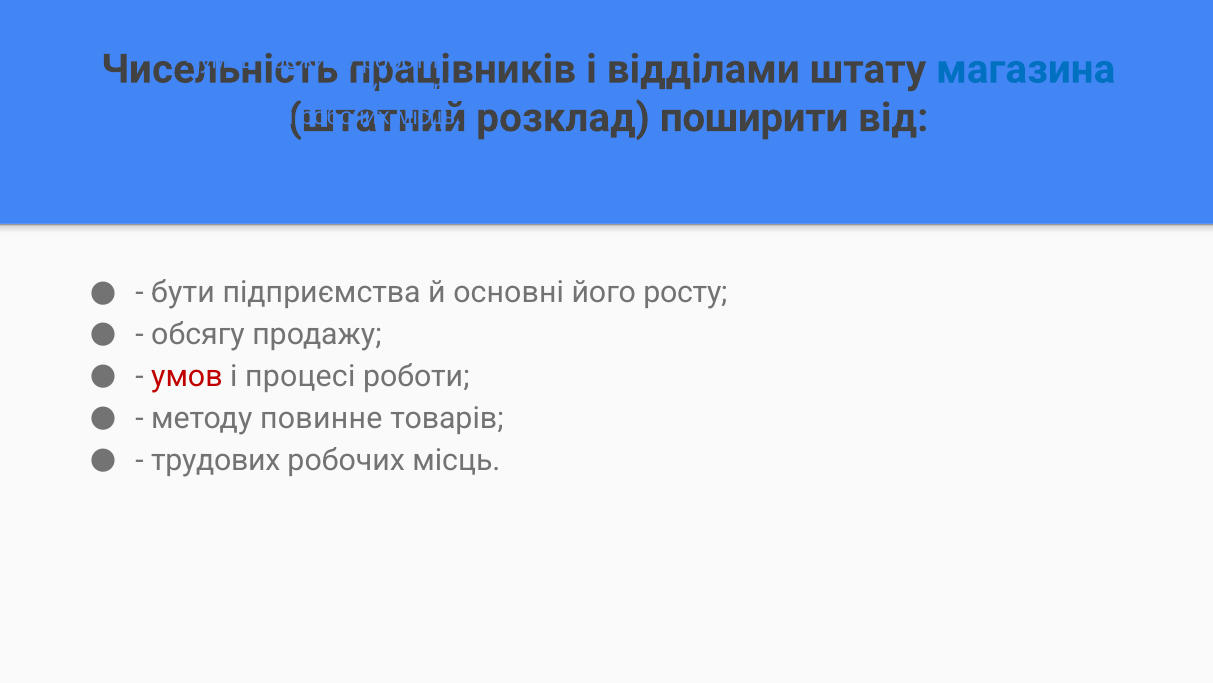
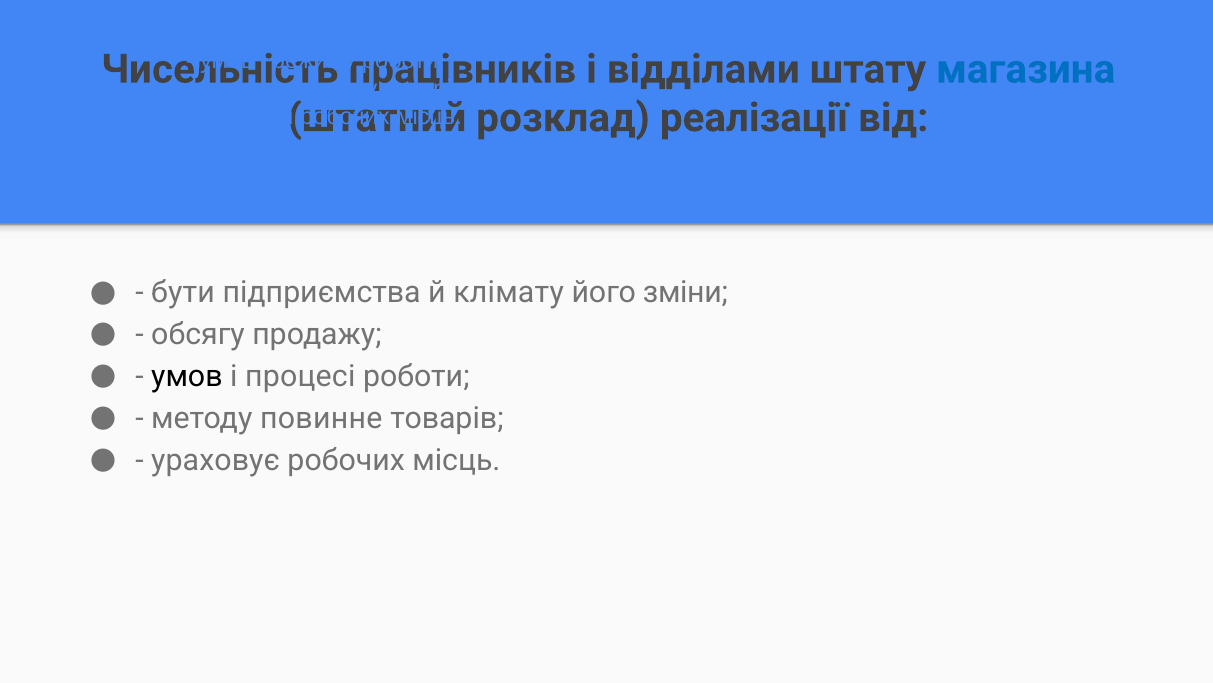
поширити: поширити -> реалізації
основні: основні -> клімату
росту: росту -> зміни
умов at (187, 376) colour: red -> black
трудових: трудових -> ураховує
